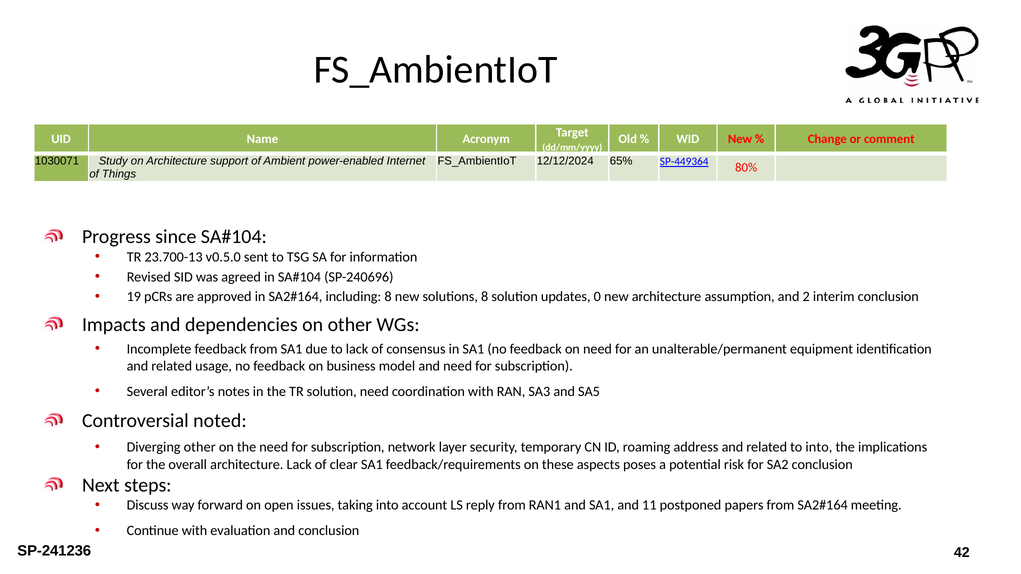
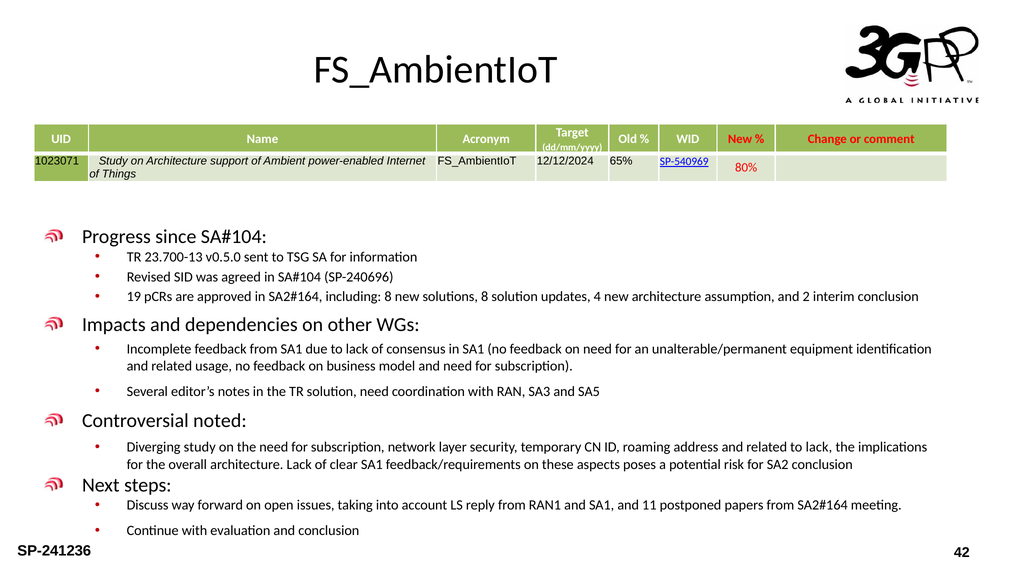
1030071: 1030071 -> 1023071
SP-449364: SP-449364 -> SP-540969
0: 0 -> 4
Diverging other: other -> study
related to into: into -> lack
